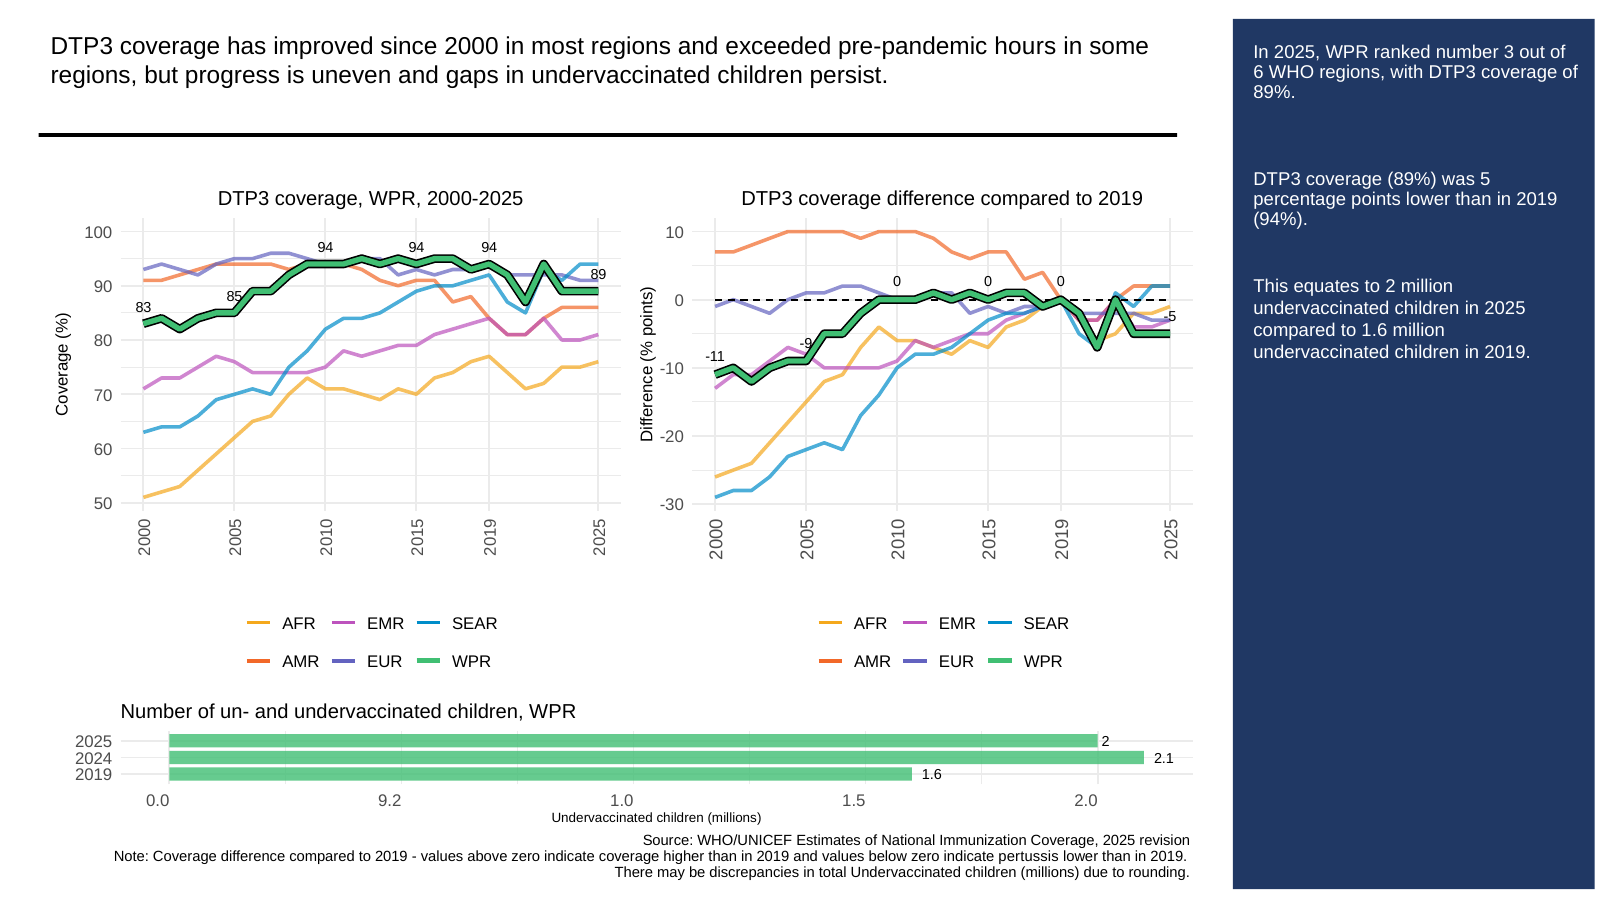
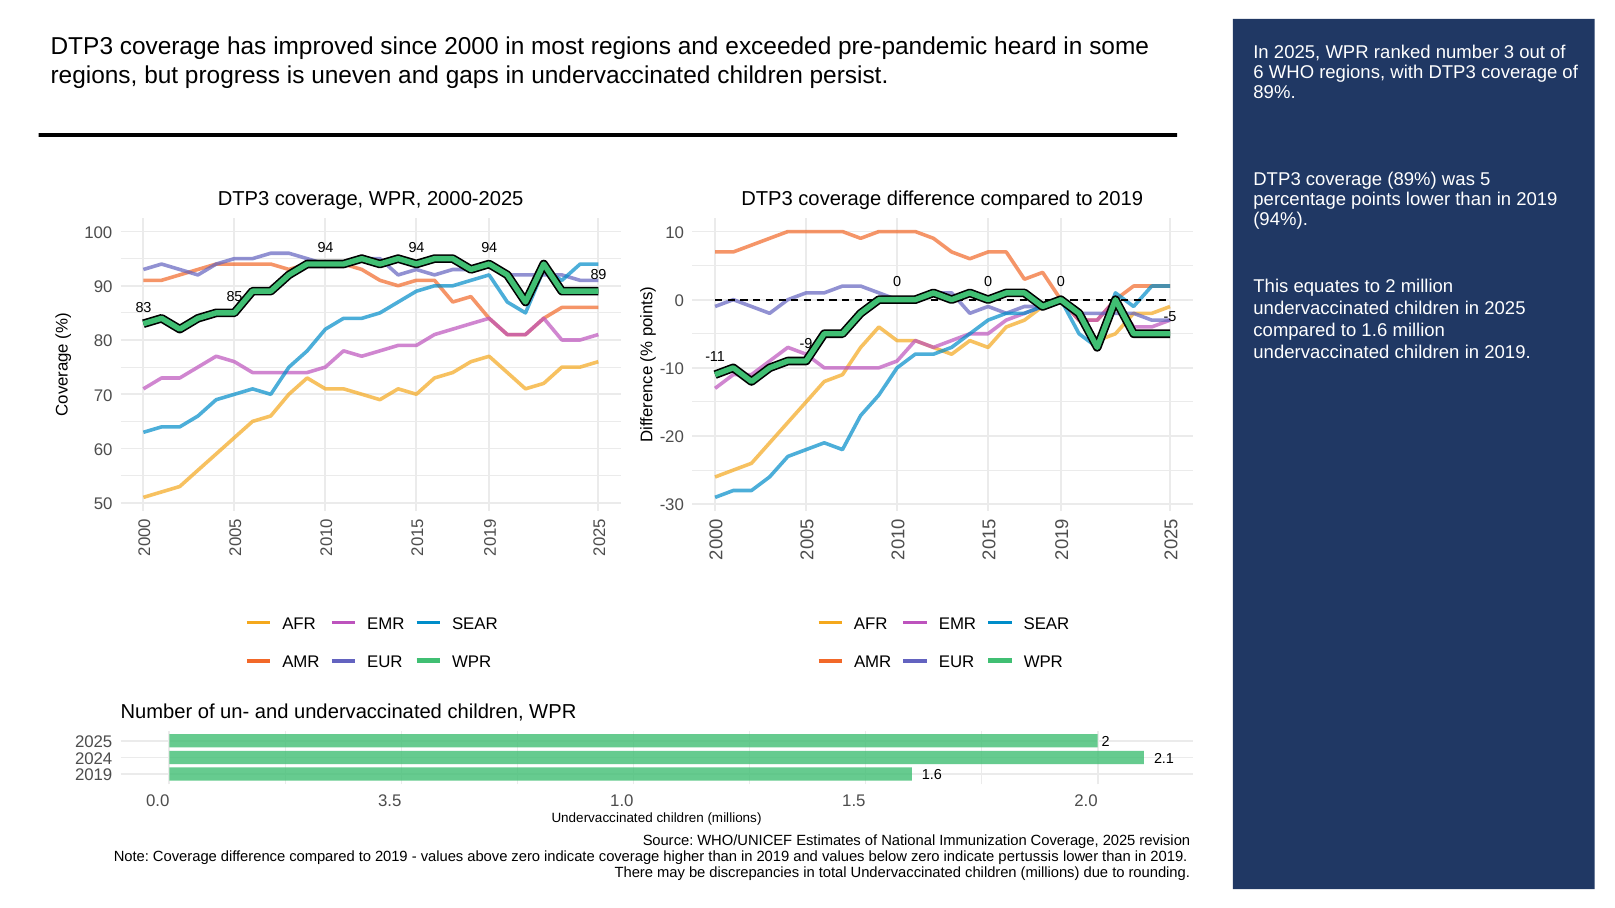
hours: hours -> heard
9.2: 9.2 -> 3.5
